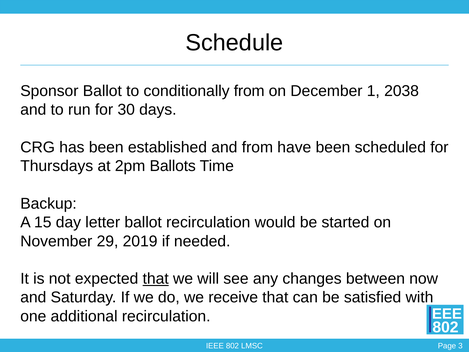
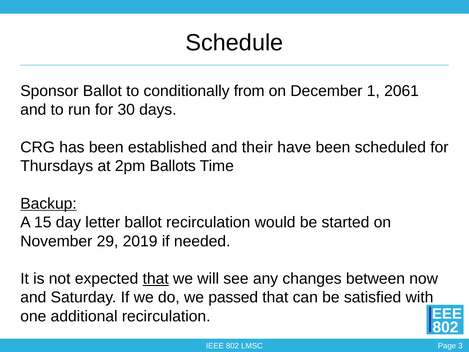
2038: 2038 -> 2061
and from: from -> their
Backup underline: none -> present
receive: receive -> passed
